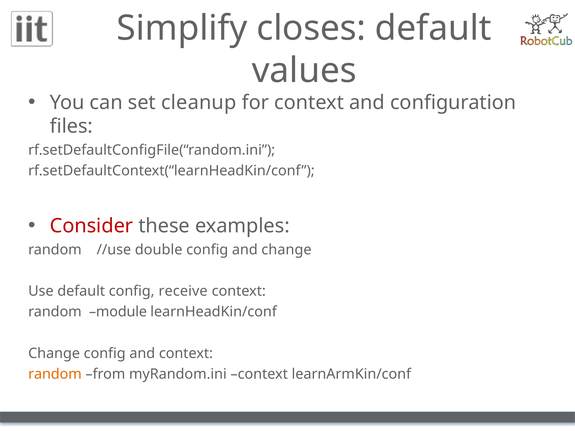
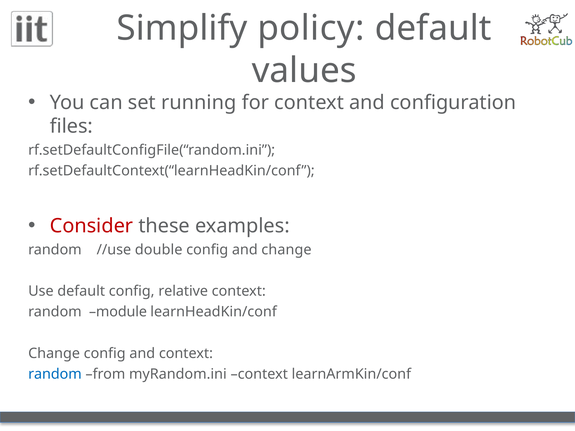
closes: closes -> policy
cleanup: cleanup -> running
receive: receive -> relative
random at (55, 374) colour: orange -> blue
